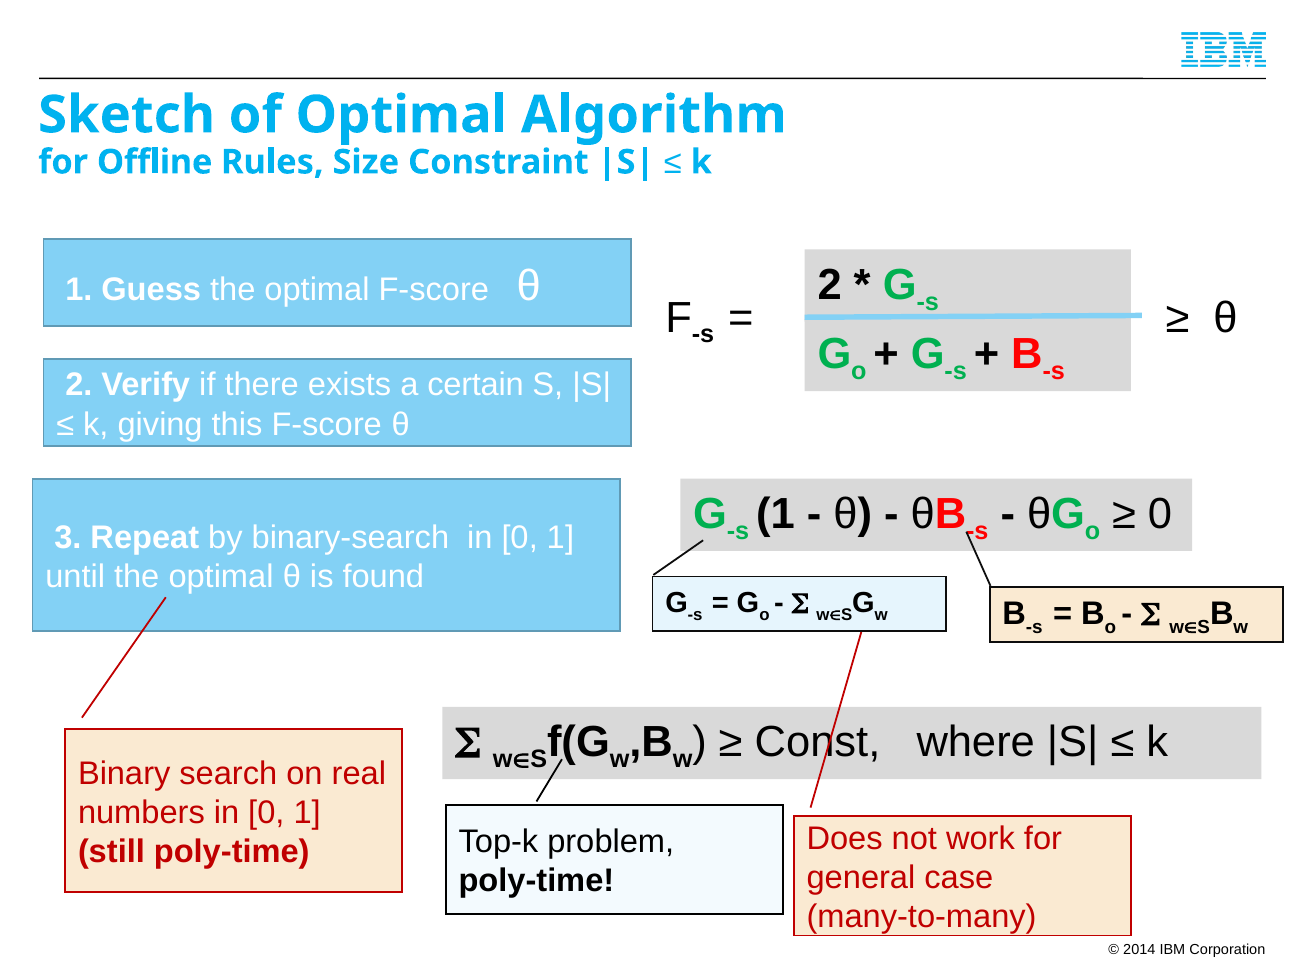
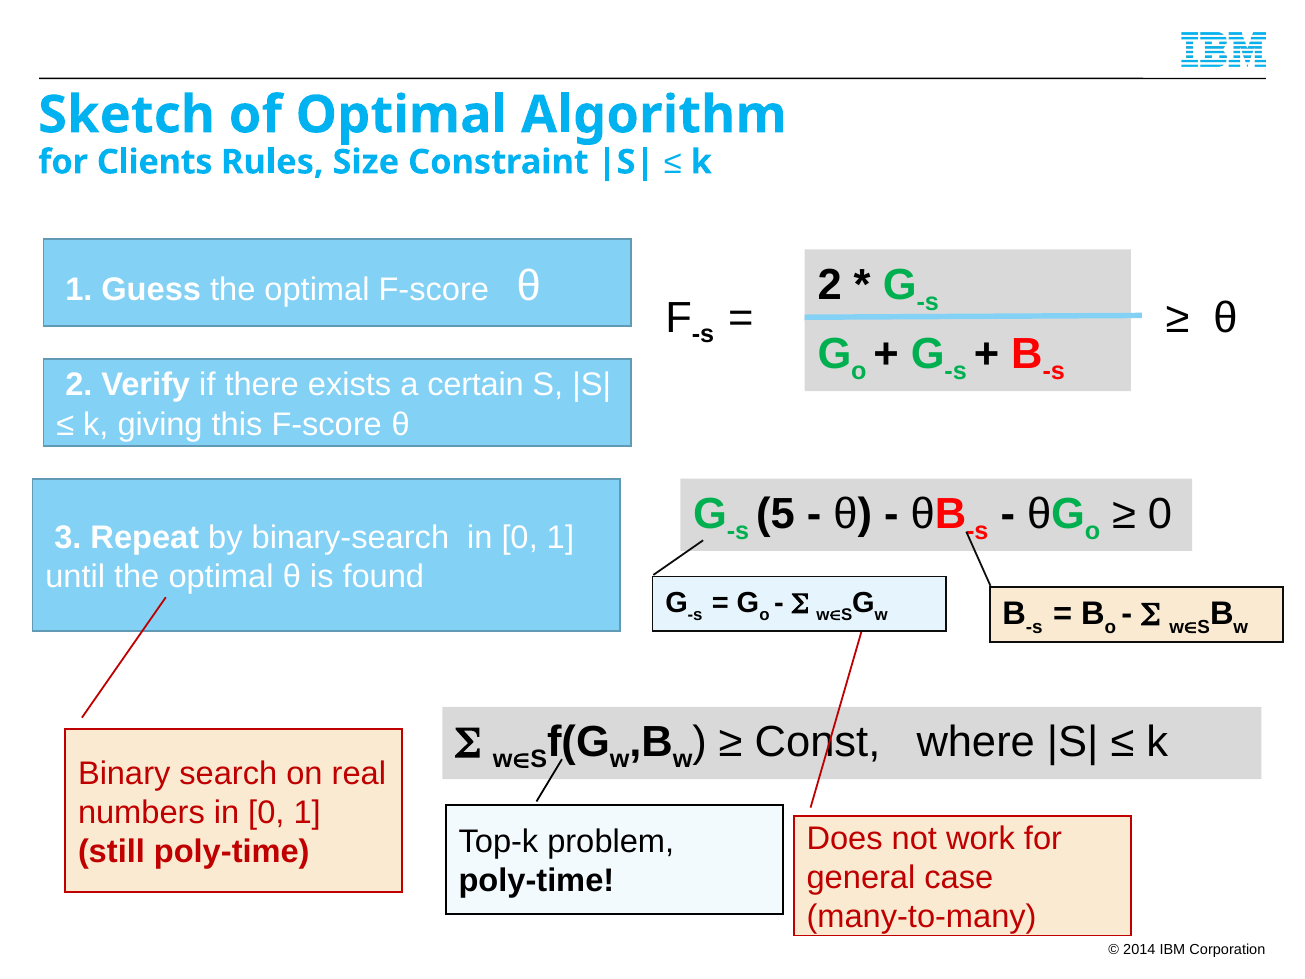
Offline: Offline -> Clients
s 1: 1 -> 5
